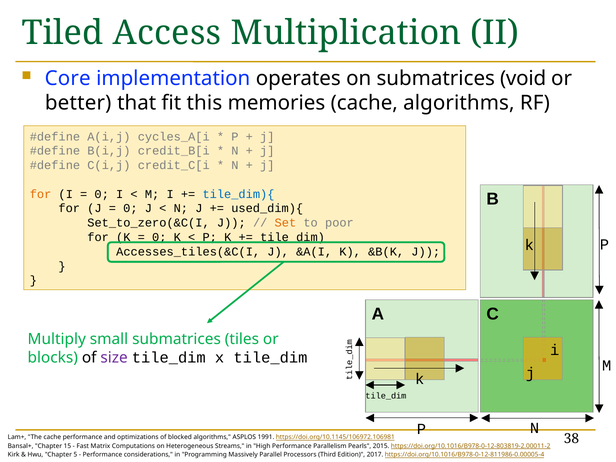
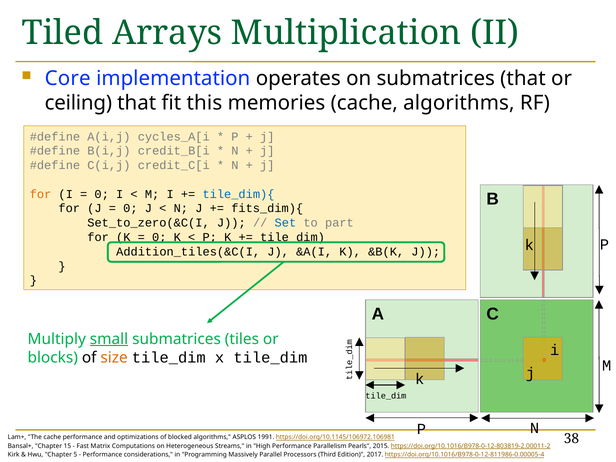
Access: Access -> Arrays
submatrices void: void -> that
better: better -> ceiling
used_dim){: used_dim){ -> fits_dim){
Set colour: orange -> blue
poor: poor -> part
Accesses_tiles(&C(I: Accesses_tiles(&C(I -> Addition_tiles(&C(I
small underline: none -> present
size colour: purple -> orange
